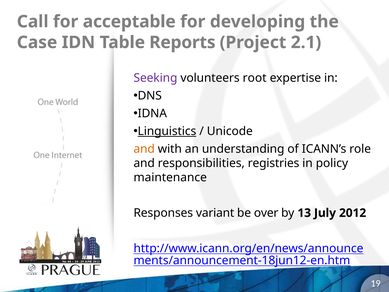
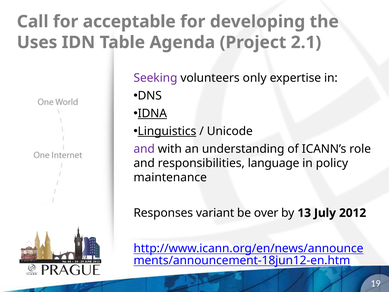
Case: Case -> Uses
Reports: Reports -> Agenda
root: root -> only
IDNA underline: none -> present
and at (144, 149) colour: orange -> purple
registries: registries -> language
